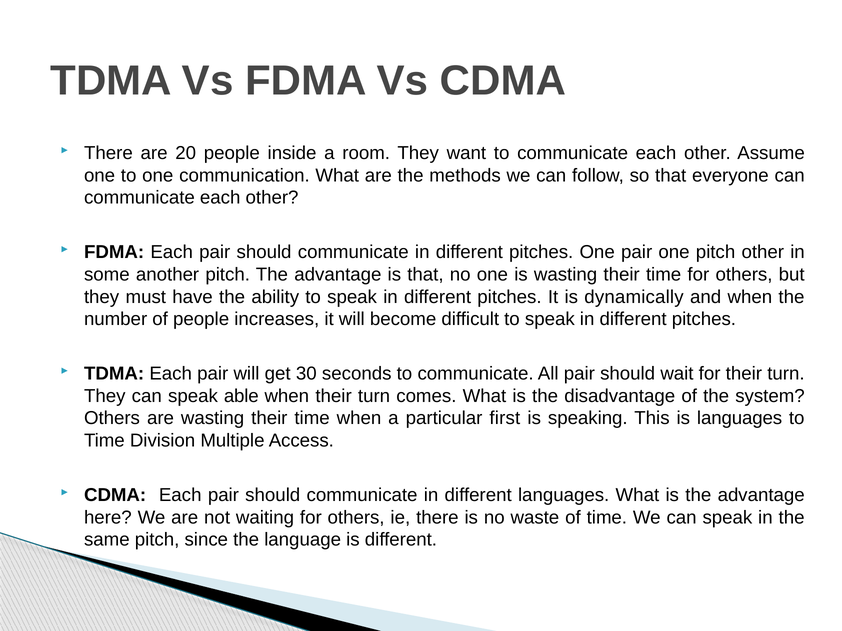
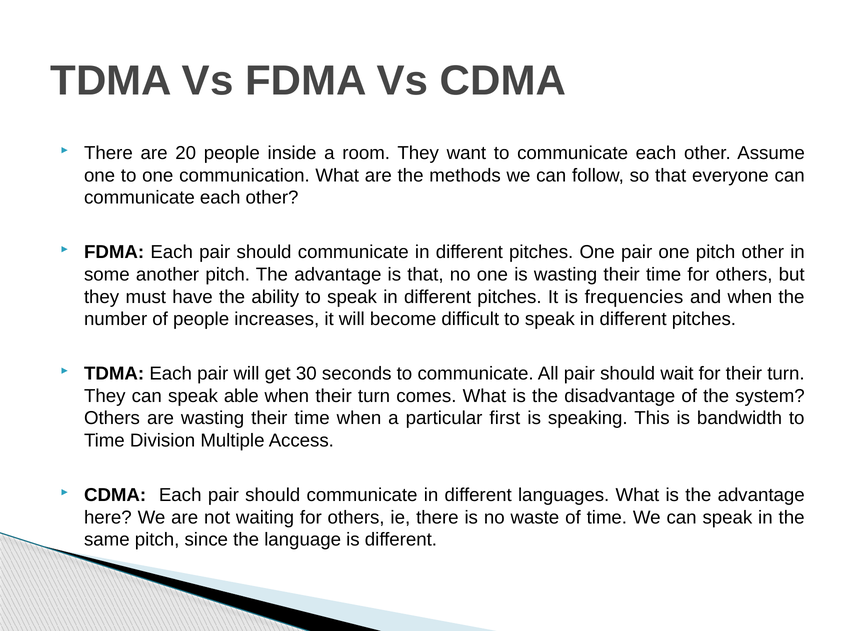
dynamically: dynamically -> frequencies
is languages: languages -> bandwidth
